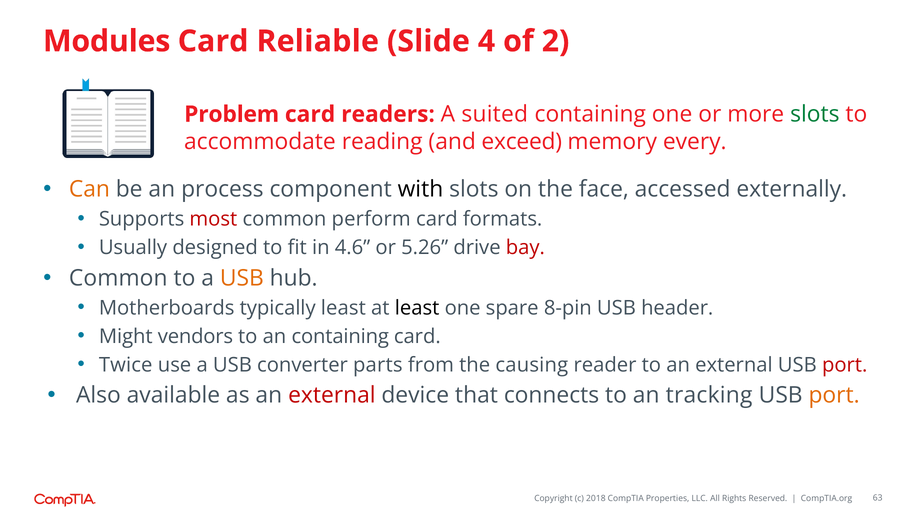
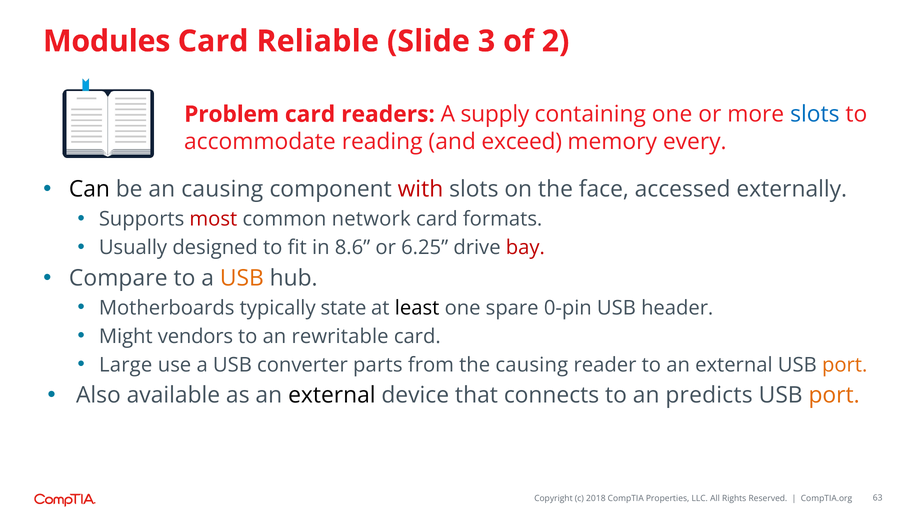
4: 4 -> 3
suited: suited -> supply
slots at (815, 114) colour: green -> blue
Can colour: orange -> black
an process: process -> causing
with colour: black -> red
perform: perform -> network
4.6: 4.6 -> 8.6
5.26: 5.26 -> 6.25
Common at (118, 278): Common -> Compare
typically least: least -> state
8-pin: 8-pin -> 0-pin
an containing: containing -> rewritable
Twice: Twice -> Large
port at (845, 365) colour: red -> orange
external at (332, 395) colour: red -> black
tracking: tracking -> predicts
